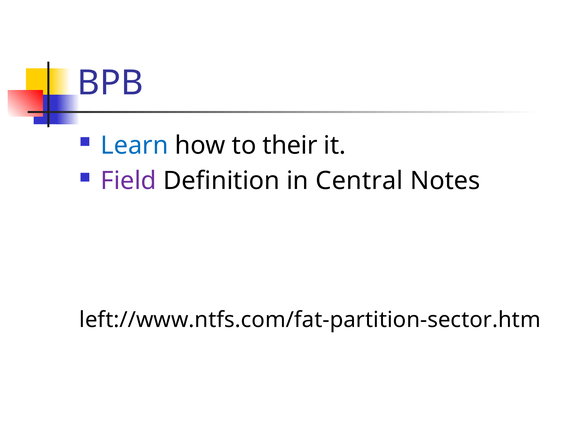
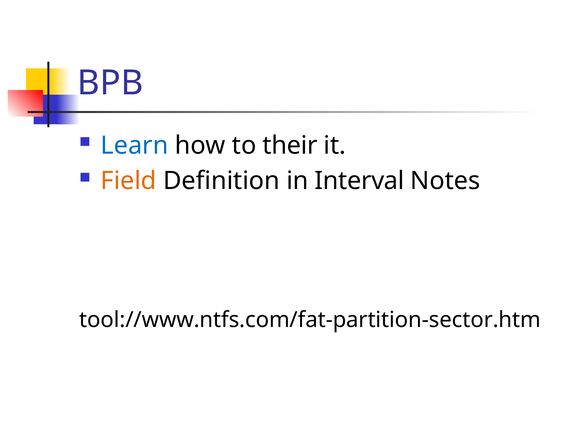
Field colour: purple -> orange
Central: Central -> Interval
left://www.ntfs.com/fat-partition-sector.htm: left://www.ntfs.com/fat-partition-sector.htm -> tool://www.ntfs.com/fat-partition-sector.htm
